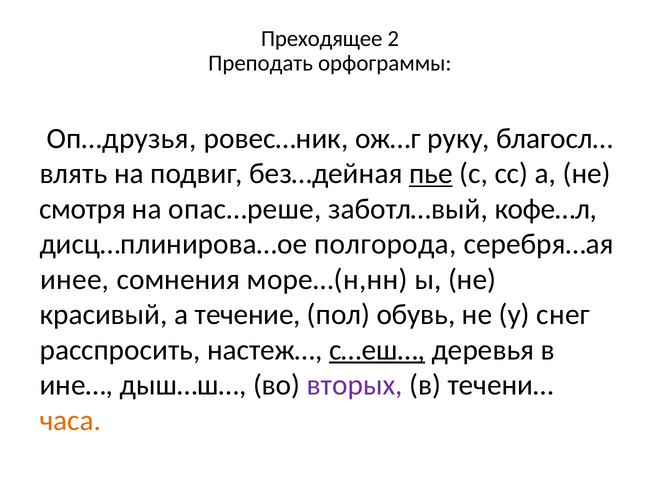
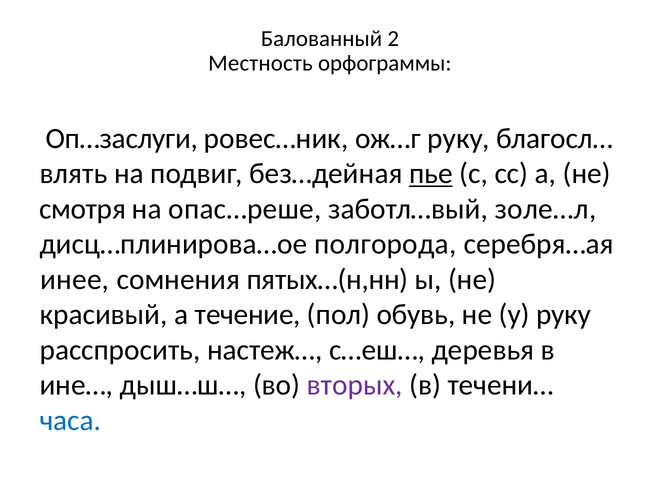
Преходящее: Преходящее -> Балованный
Преподать: Преподать -> Местность
Оп…друзья: Оп…друзья -> Оп…заслуги
кофе…л: кофе…л -> золе…л
море…(н,нн: море…(н,нн -> пятых…(н,нн
у снег: снег -> руку
с…еш… underline: present -> none
часа colour: orange -> blue
